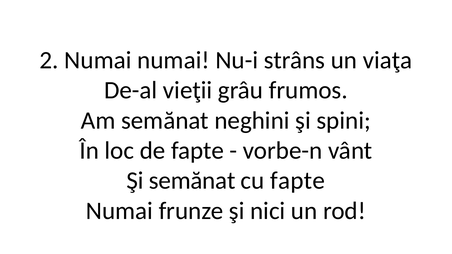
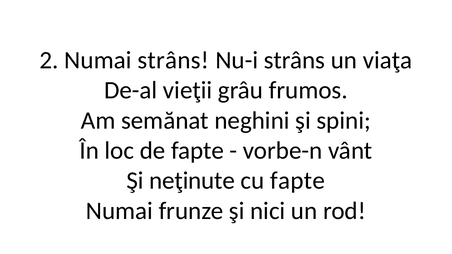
Numai numai: numai -> strâns
Şi semănat: semănat -> neţinute
